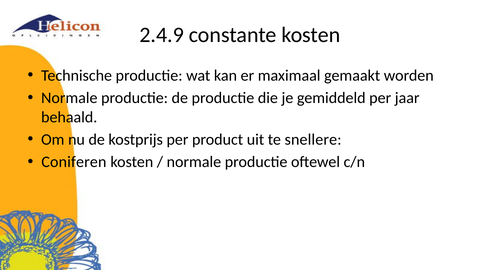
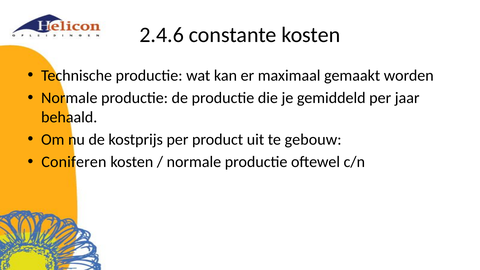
2.4.9: 2.4.9 -> 2.4.6
snellere: snellere -> gebouw
